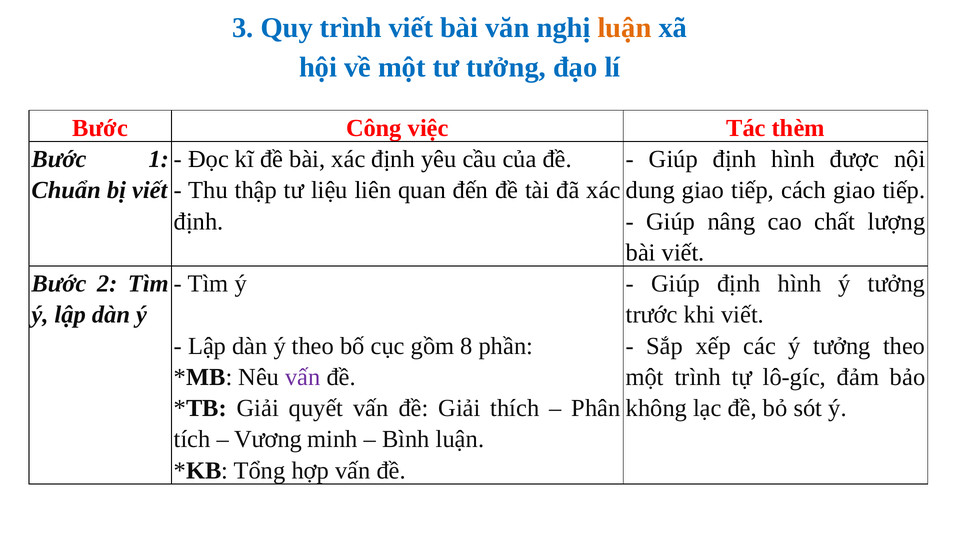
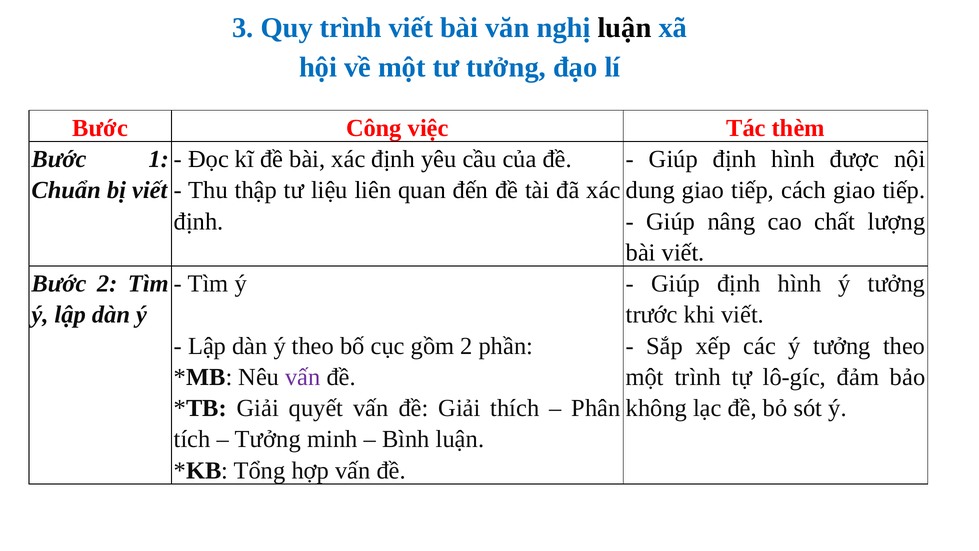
luận at (625, 28) colour: orange -> black
gồm 8: 8 -> 2
Vương at (268, 439): Vương -> Tưởng
